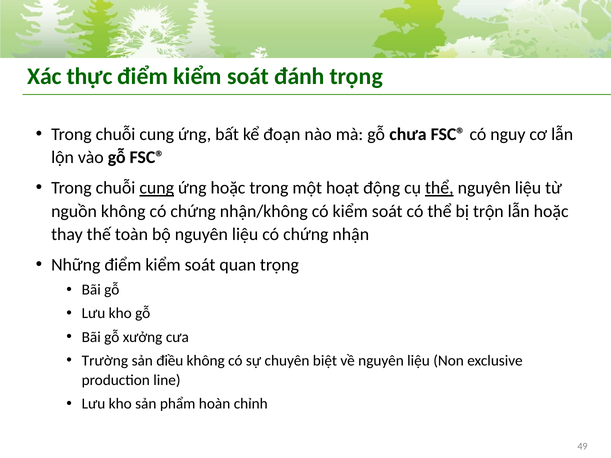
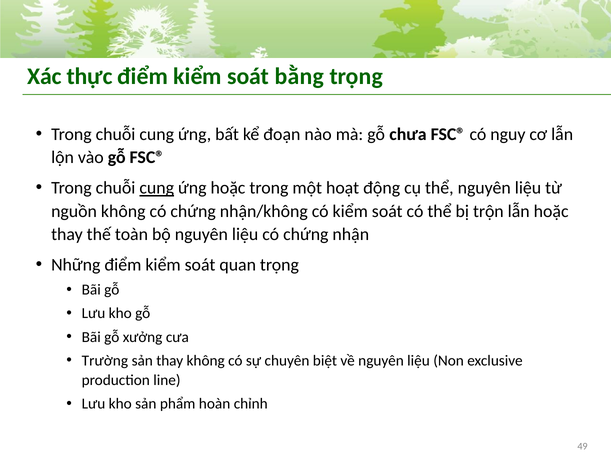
đánh: đánh -> bằng
thể at (439, 188) underline: present -> none
sản điều: điều -> thay
